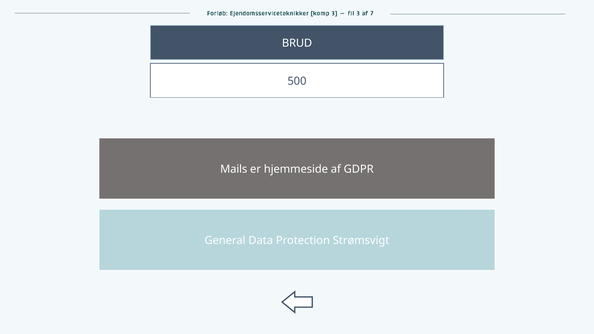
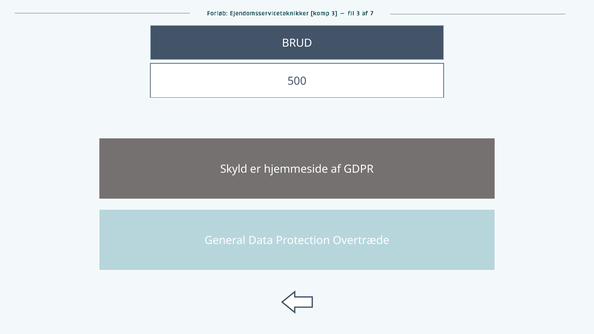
Mails: Mails -> Skyld
Strømsvigt: Strømsvigt -> Overtræde
